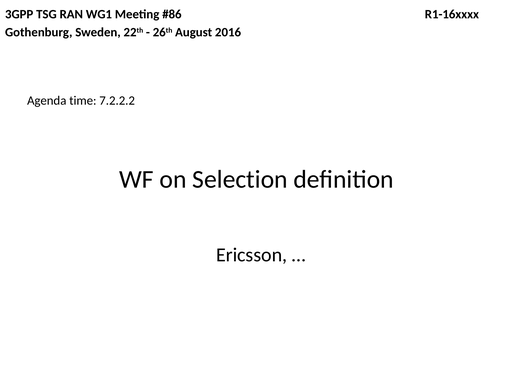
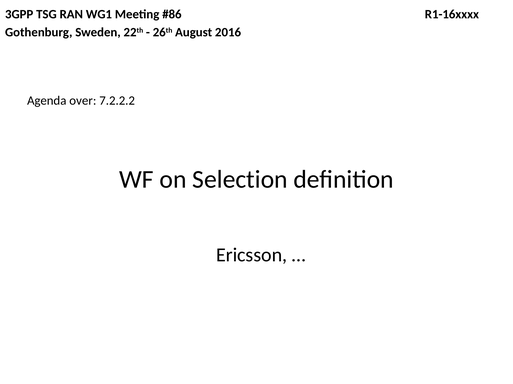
time: time -> over
